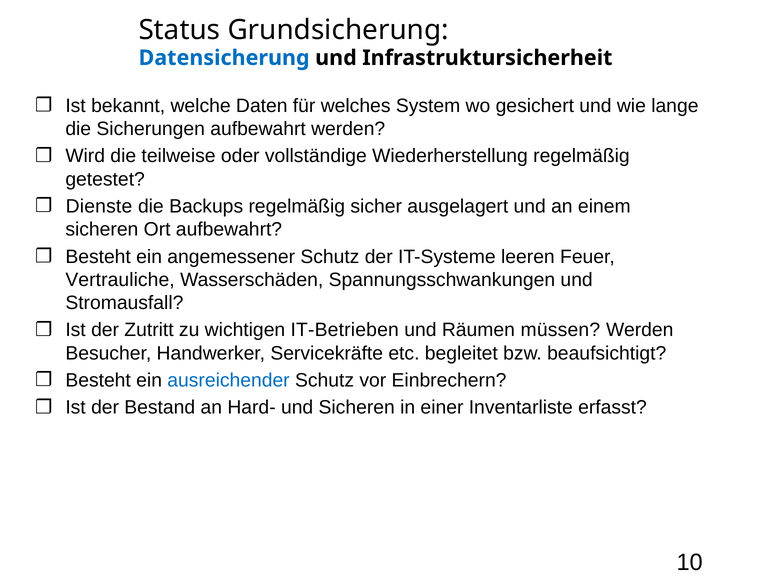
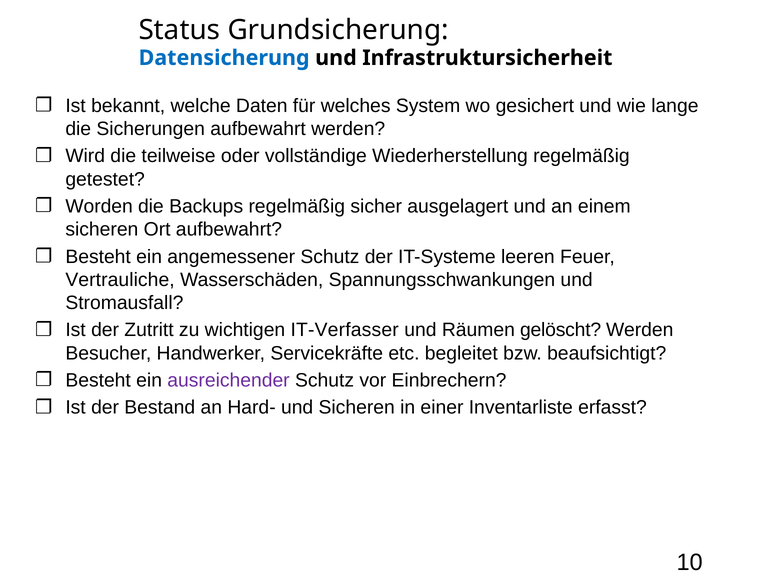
Dienste: Dienste -> Worden
IT-Betrieben: IT-Betrieben -> IT-Verfasser
müssen: müssen -> gelöscht
ausreichender colour: blue -> purple
